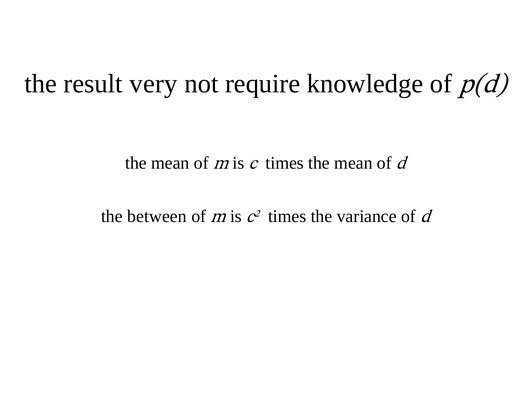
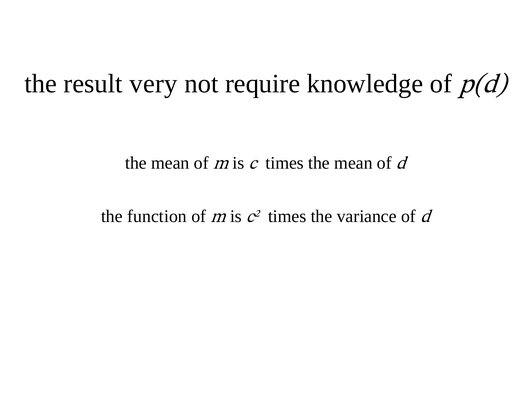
between: between -> function
